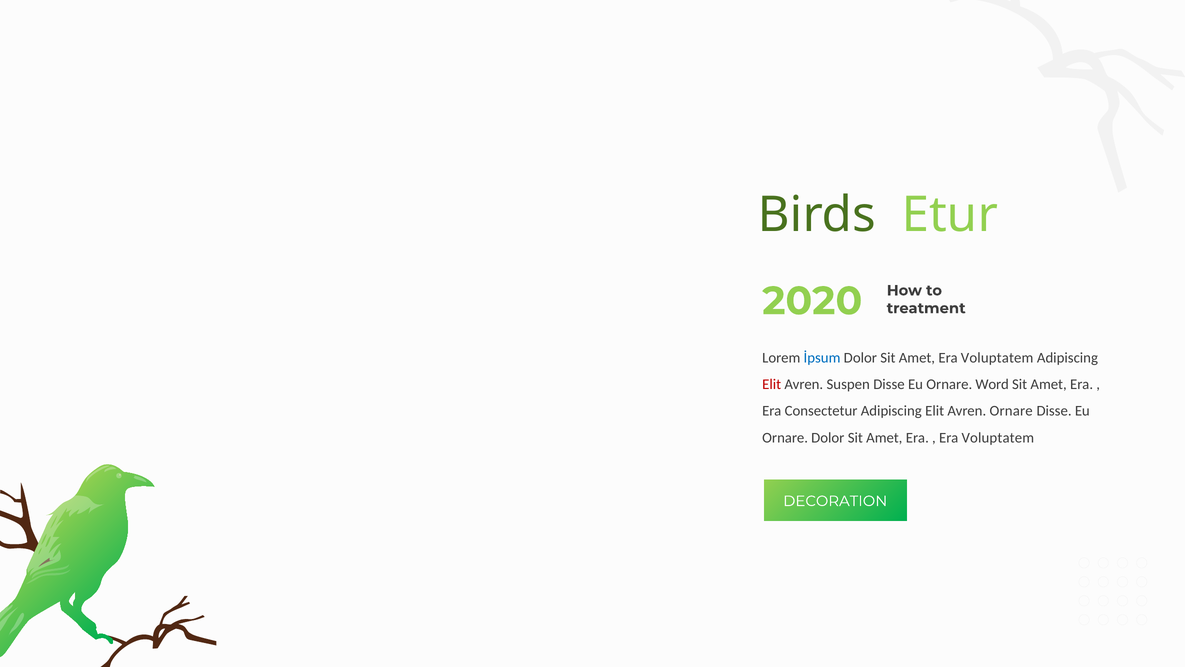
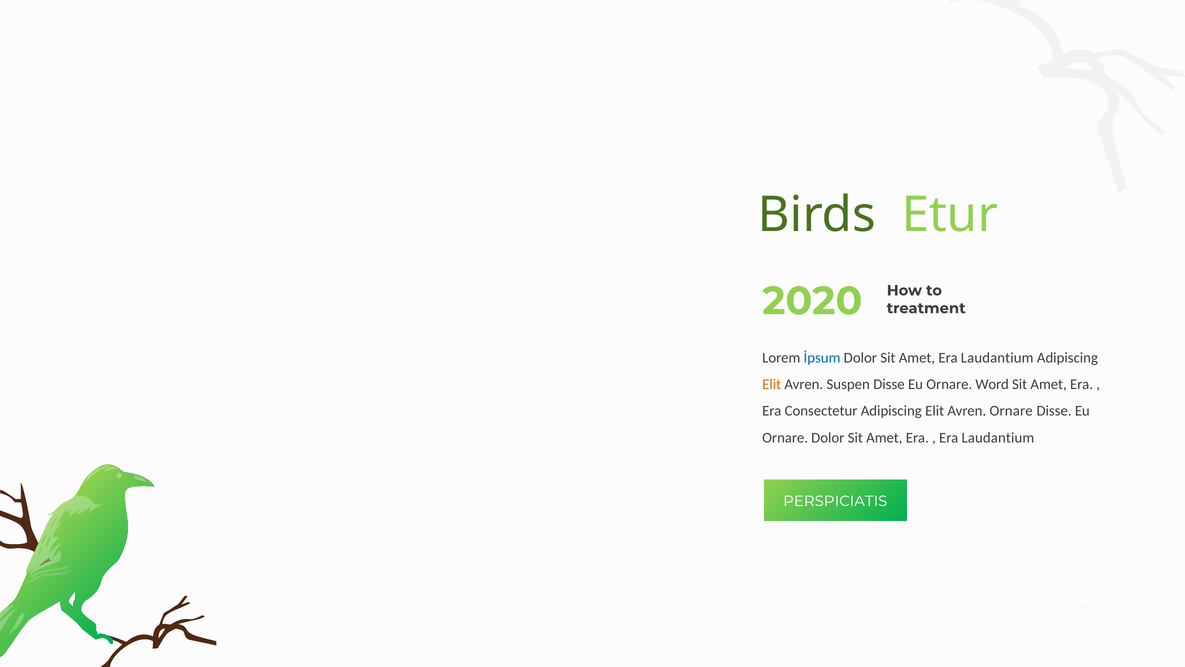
Amet Era Voluptatem: Voluptatem -> Laudantium
Elit at (772, 384) colour: red -> orange
Voluptatem at (998, 437): Voluptatem -> Laudantium
DECORATION: DECORATION -> PERSPICIATIS
